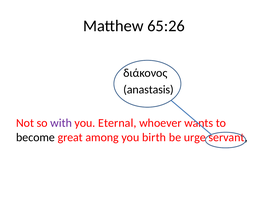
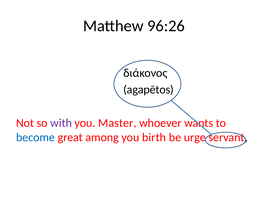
65:26: 65:26 -> 96:26
anastasis: anastasis -> agapētos
Eternal: Eternal -> Master
become colour: black -> blue
